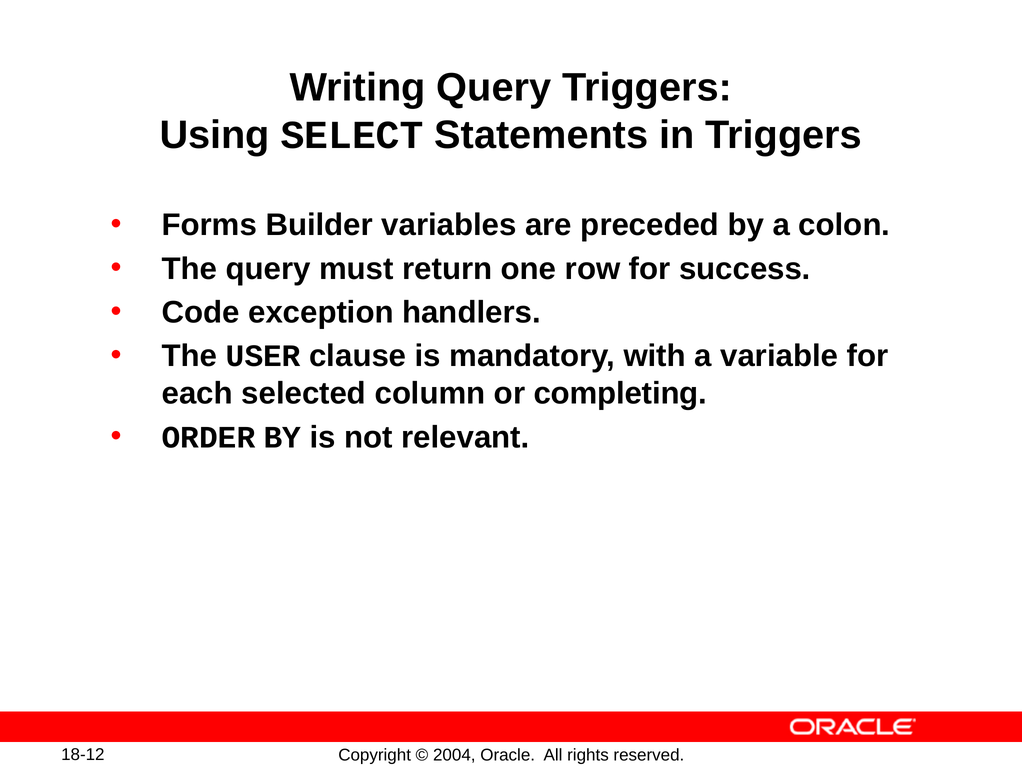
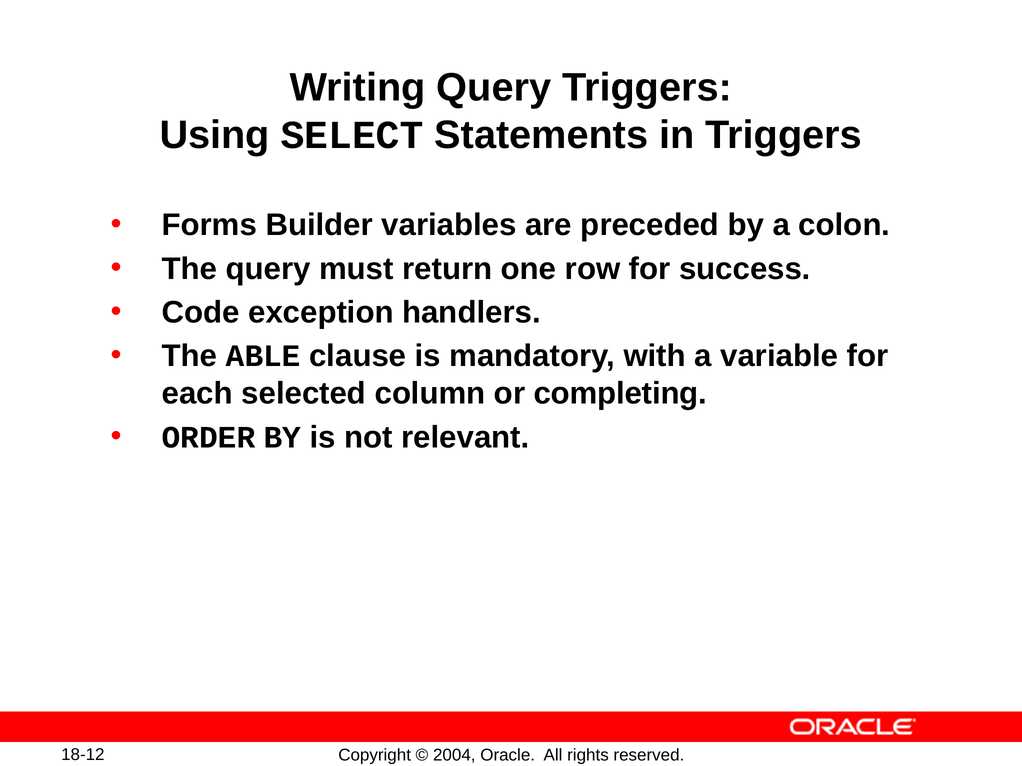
USER: USER -> ABLE
